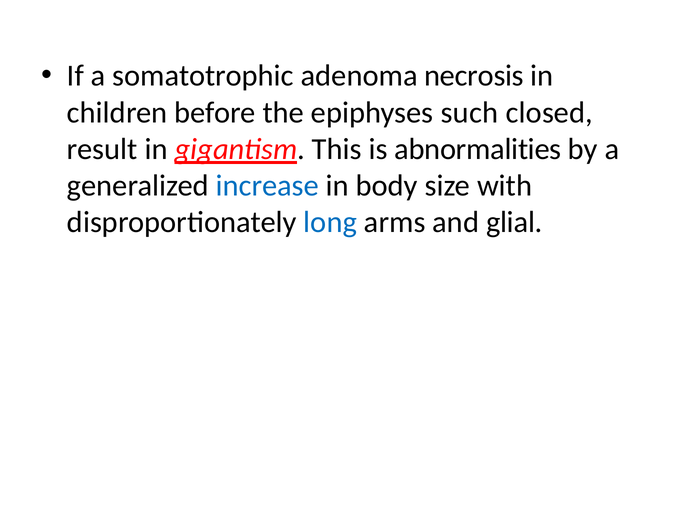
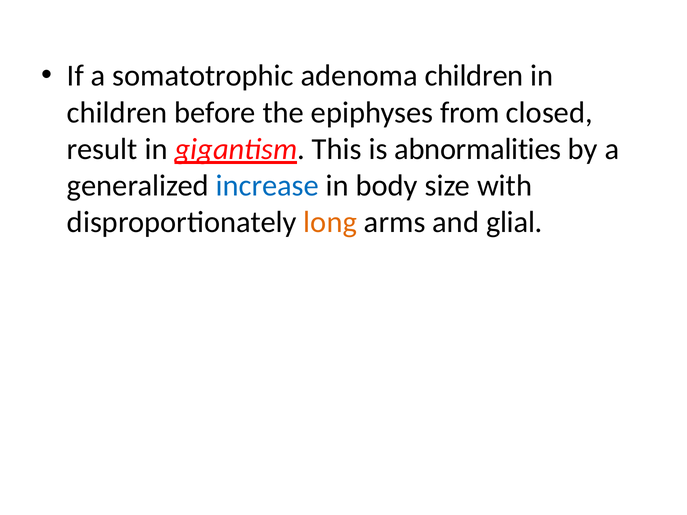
adenoma necrosis: necrosis -> children
such: such -> from
long colour: blue -> orange
